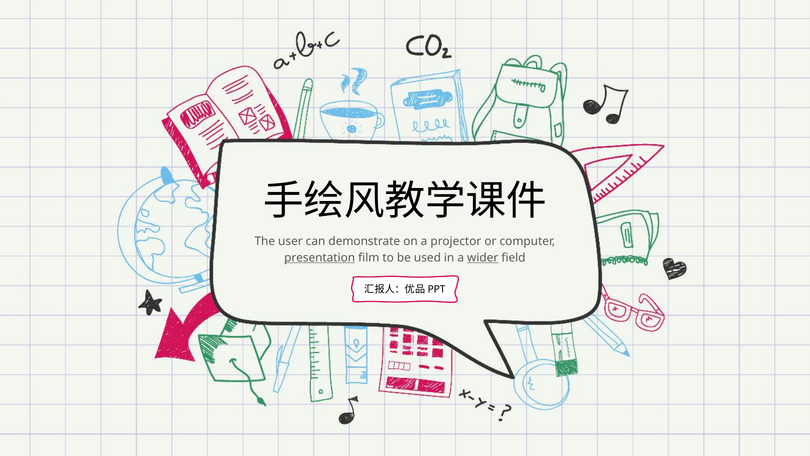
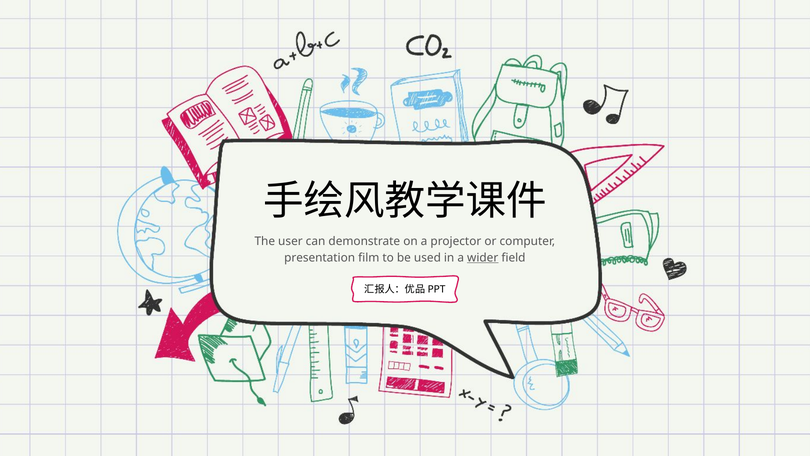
presentation underline: present -> none
